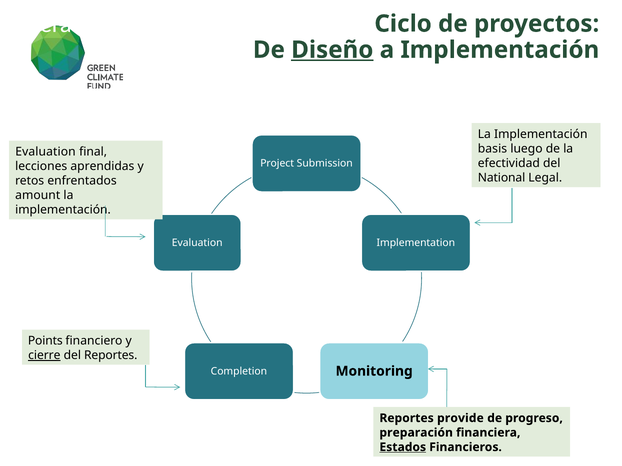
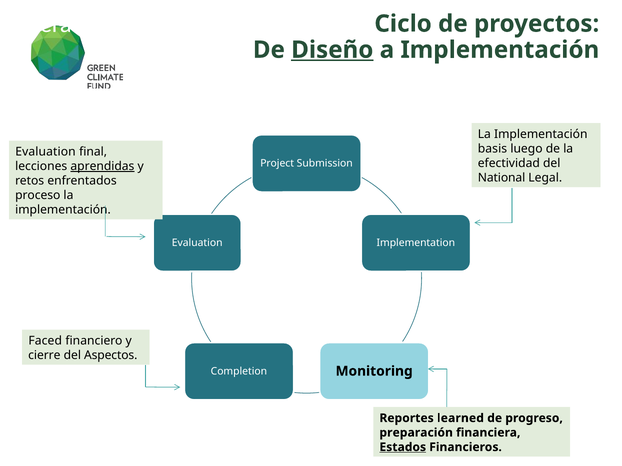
aprendidas underline: none -> present
amount: amount -> proceso
Points at (45, 341): Points -> Faced
cierre underline: present -> none
del Reportes: Reportes -> Aspectos
provide: provide -> learned
